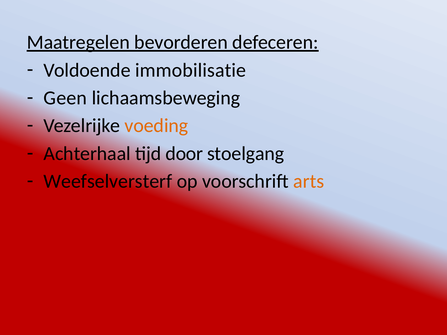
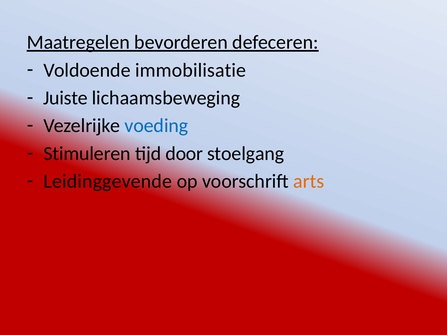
Geen: Geen -> Juiste
voeding colour: orange -> blue
Achterhaal: Achterhaal -> Stimuleren
Weefselversterf: Weefselversterf -> Leidinggevende
